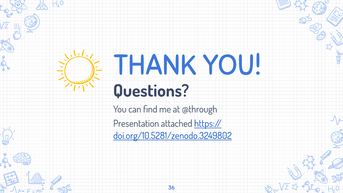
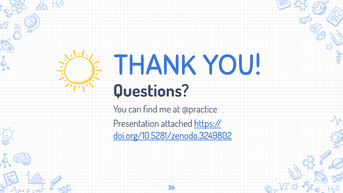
@through: @through -> @practice
